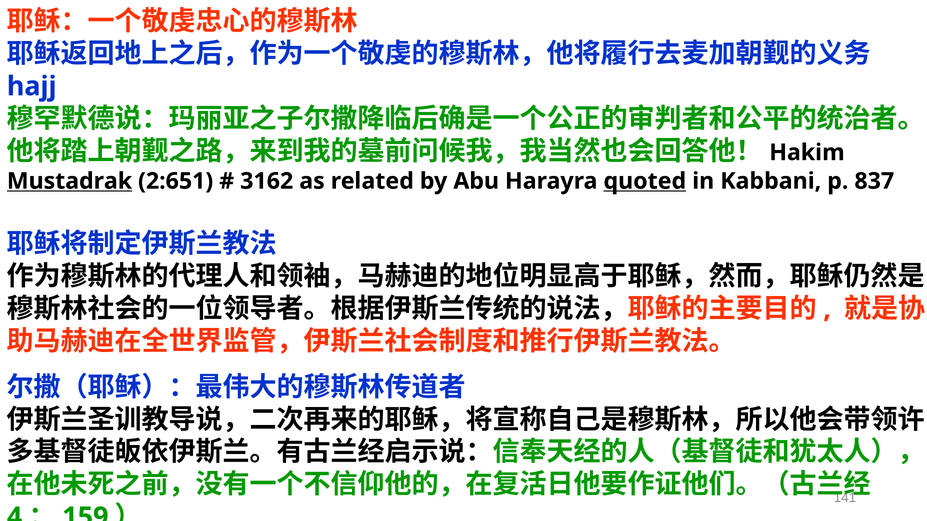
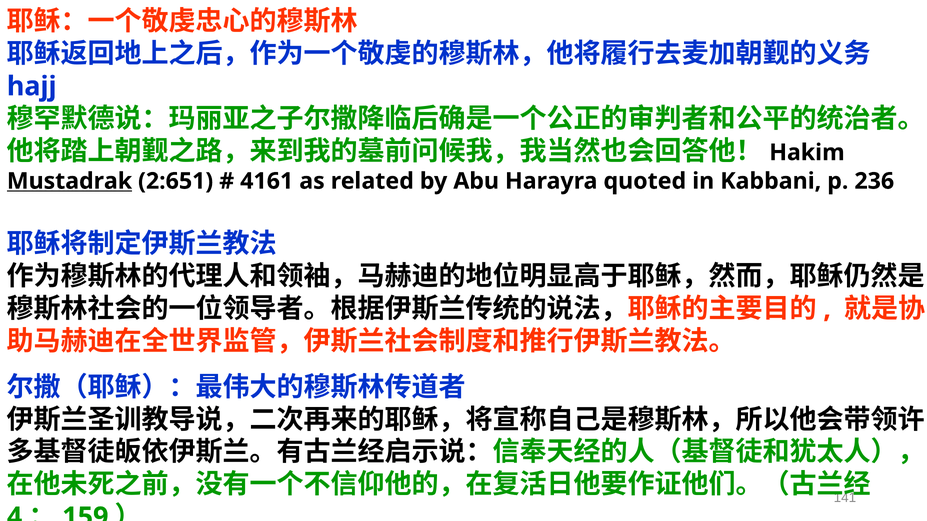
3162: 3162 -> 4161
quoted underline: present -> none
837: 837 -> 236
